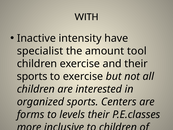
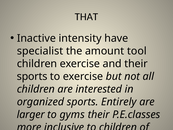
WITH: WITH -> THAT
Centers: Centers -> Entirely
forms: forms -> larger
levels: levels -> gyms
